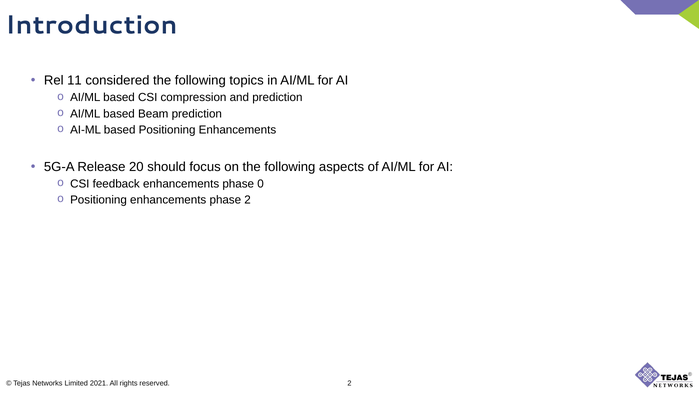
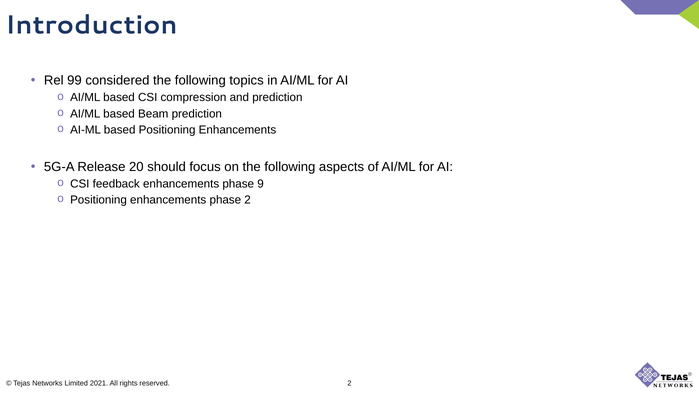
11: 11 -> 99
0: 0 -> 9
